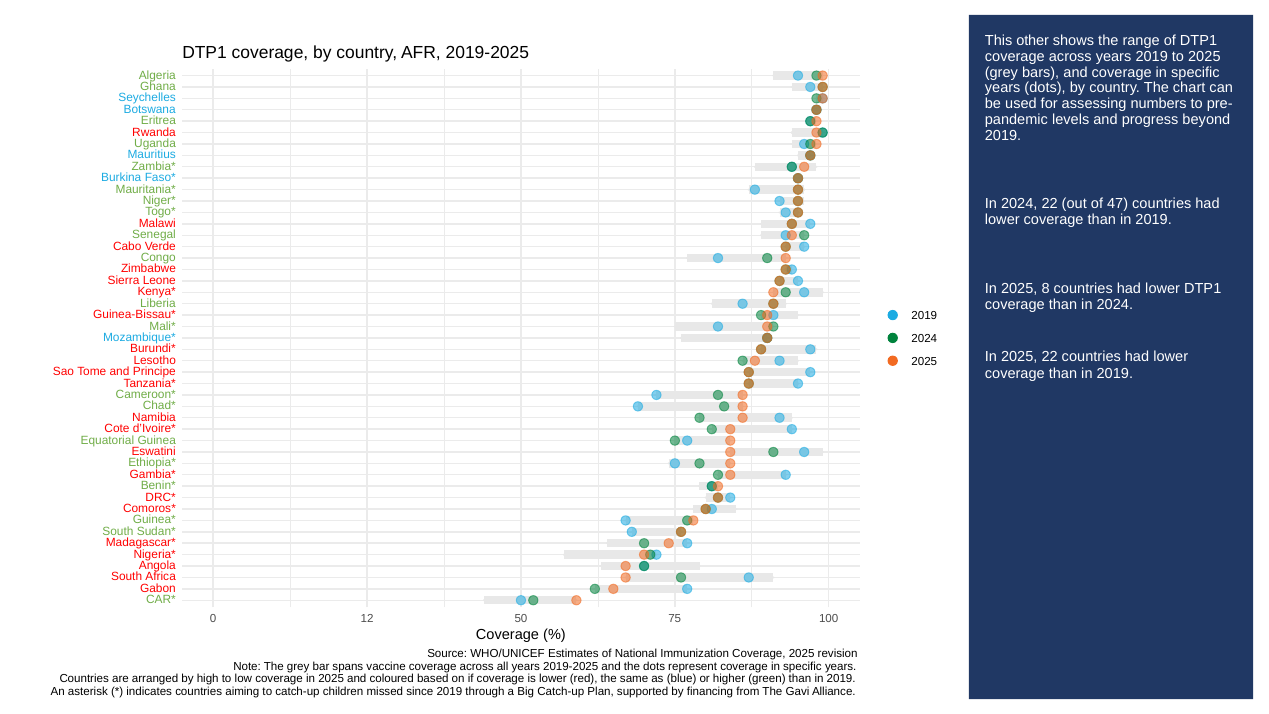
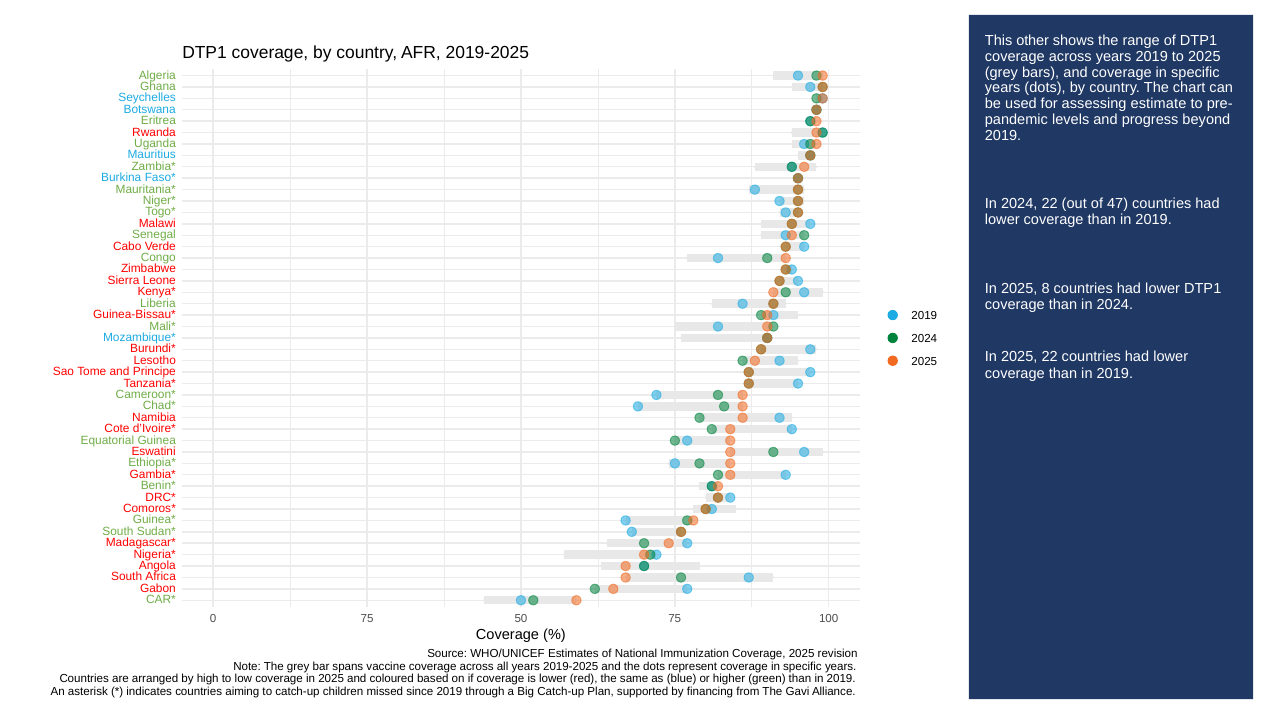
numbers: numbers -> estimate
0 12: 12 -> 75
